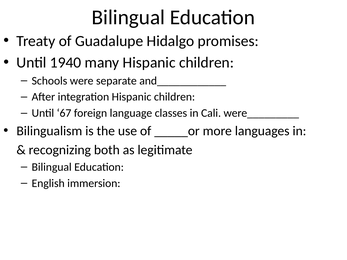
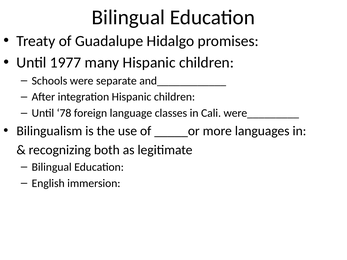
1940: 1940 -> 1977
67: 67 -> 78
